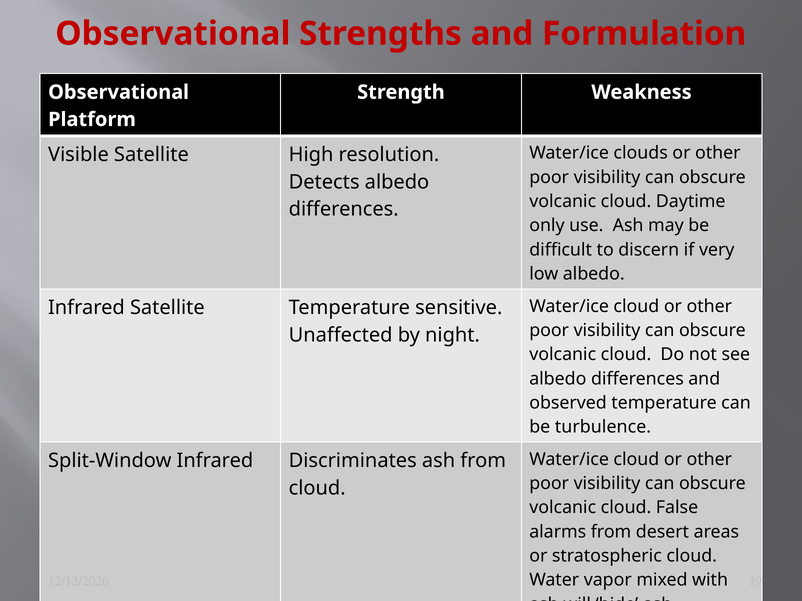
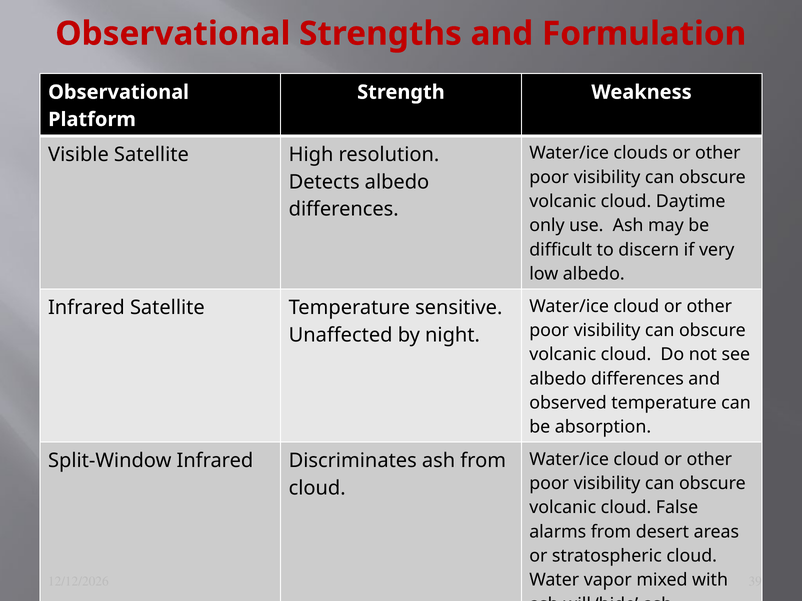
turbulence: turbulence -> absorption
